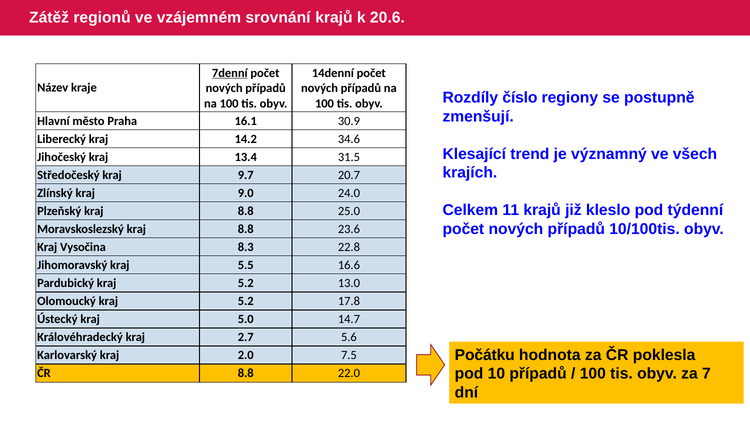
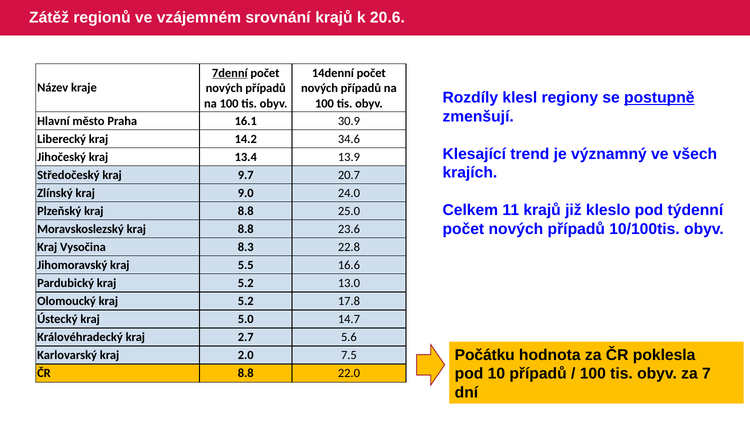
číslo: číslo -> klesl
postupně underline: none -> present
31.5: 31.5 -> 13.9
